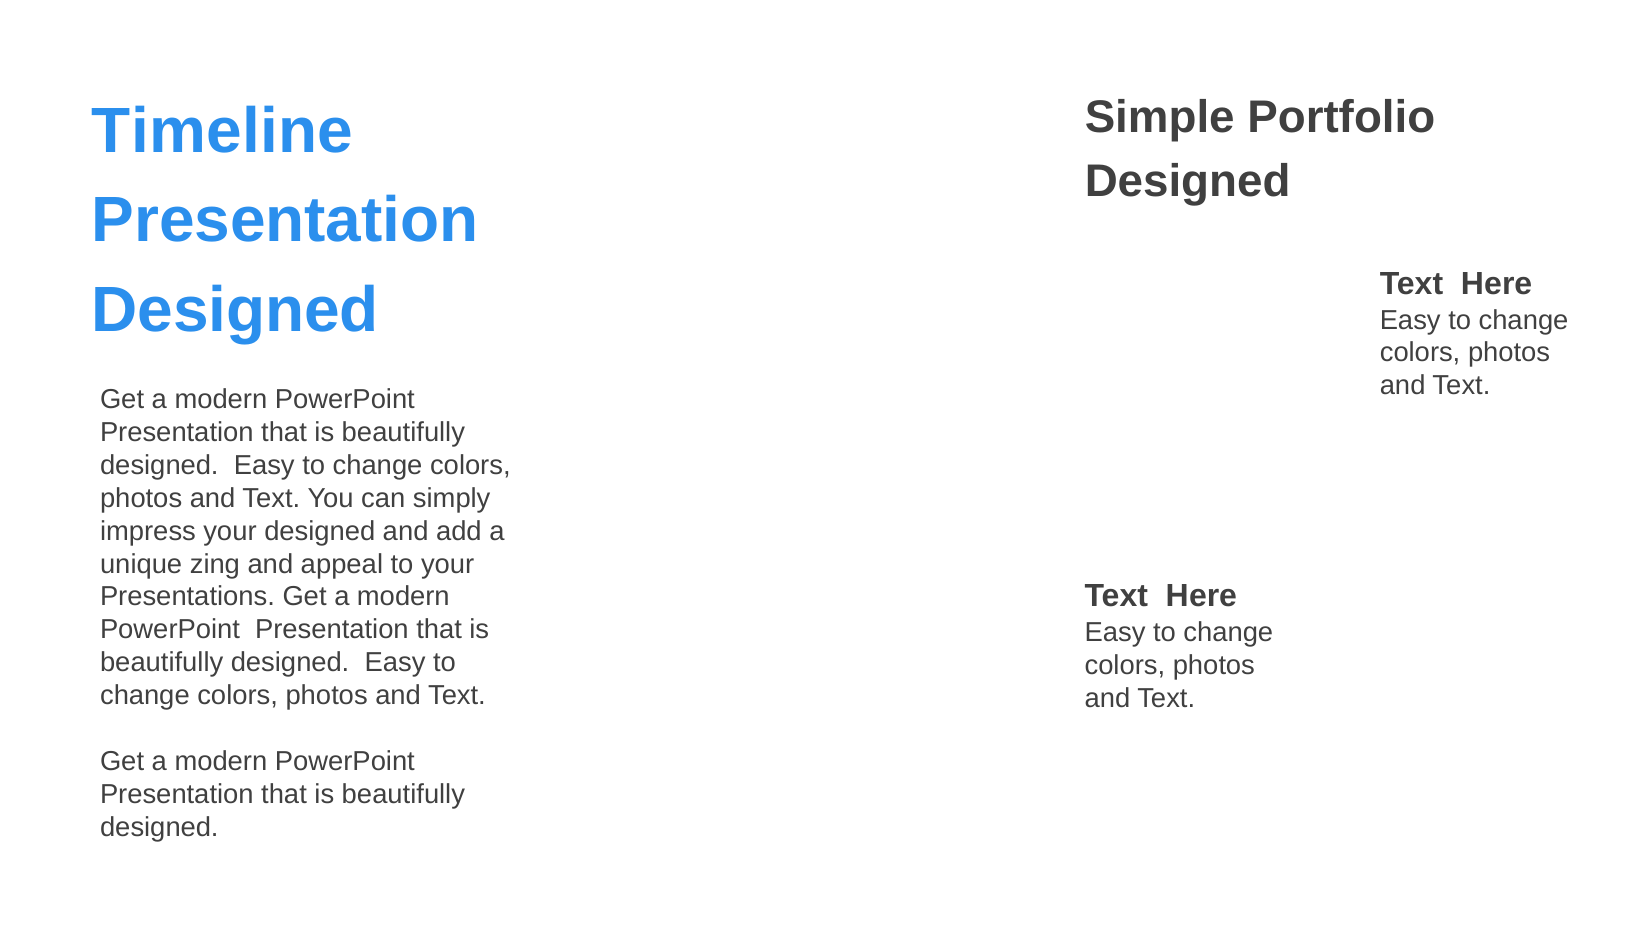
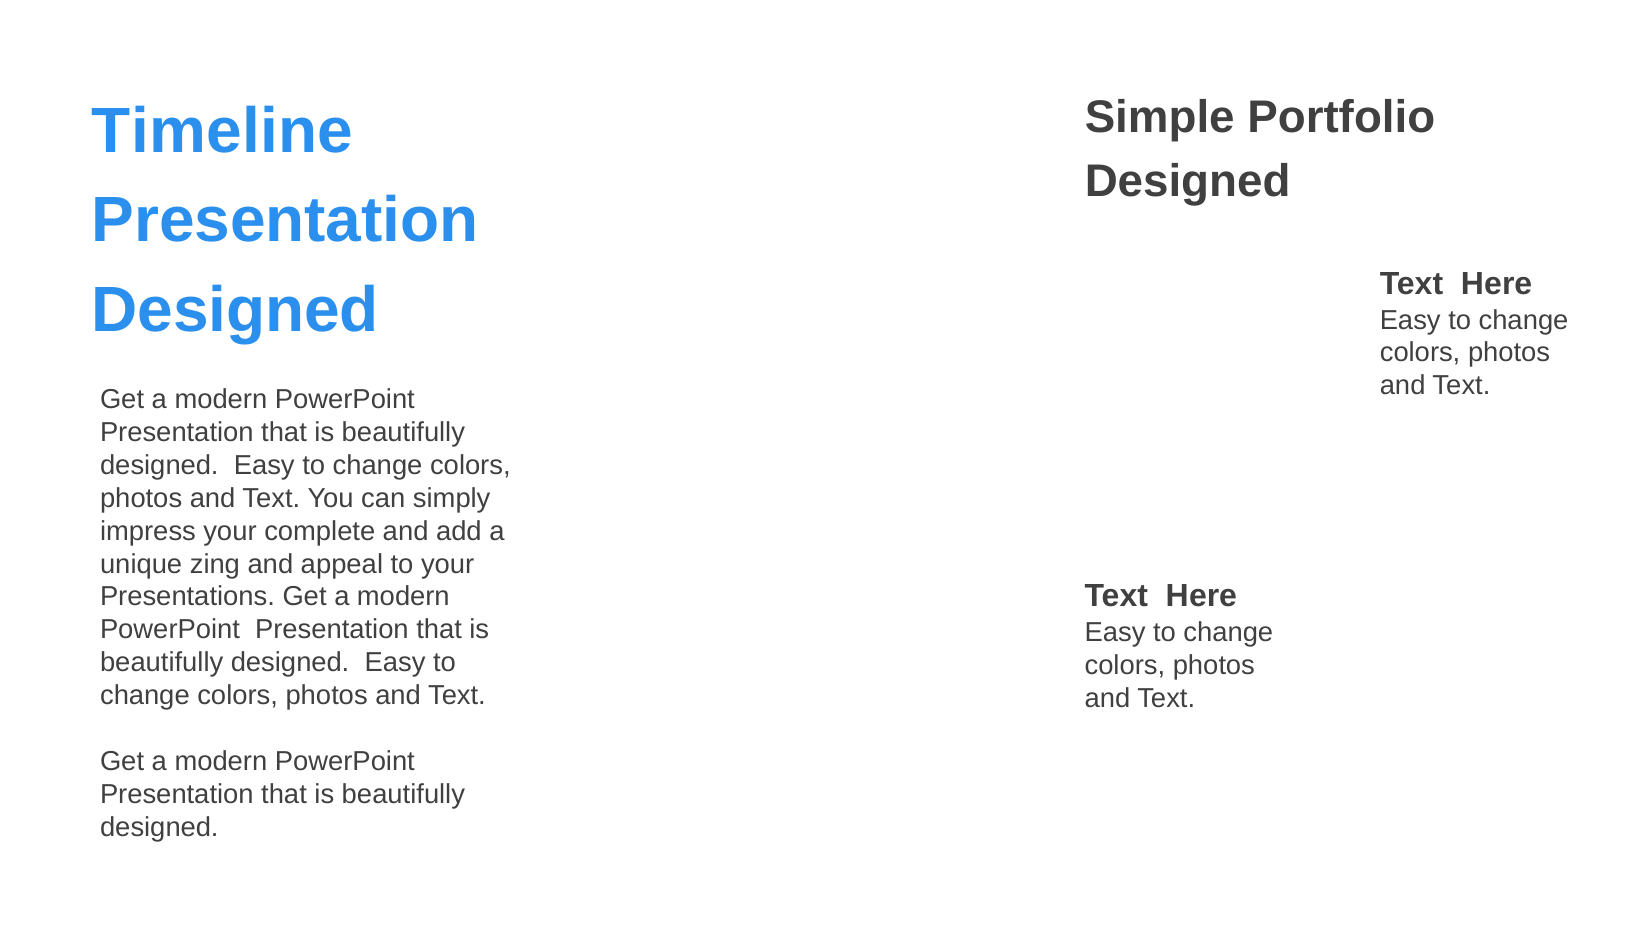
your designed: designed -> complete
